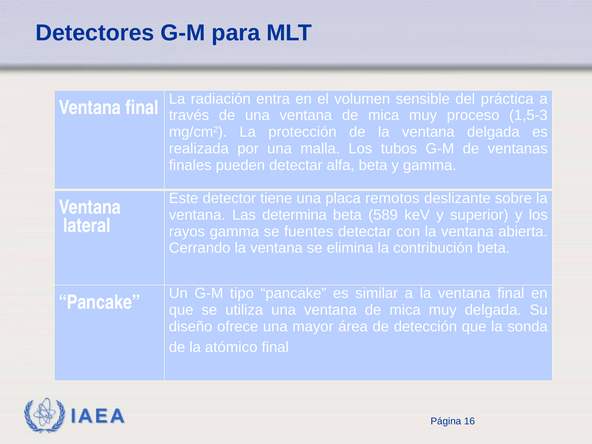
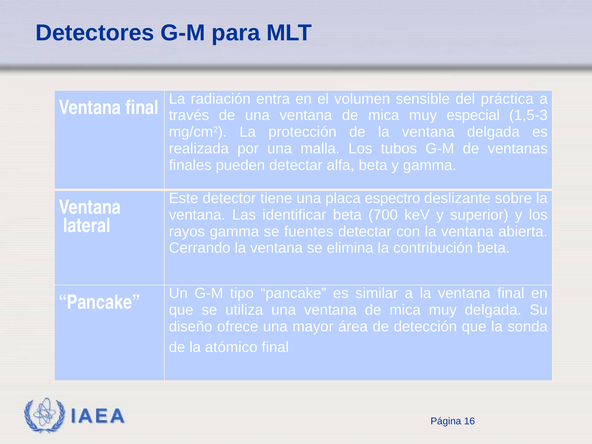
proceso: proceso -> especial
remotos: remotos -> espectro
determina: determina -> identificar
589: 589 -> 700
